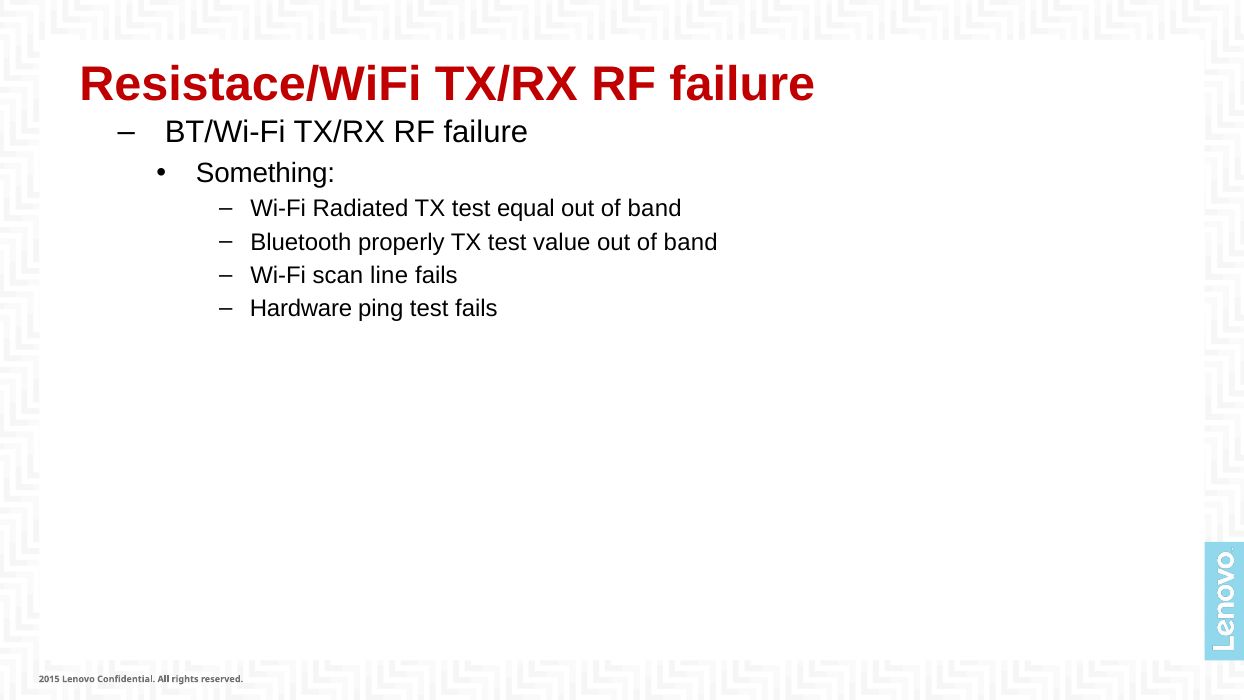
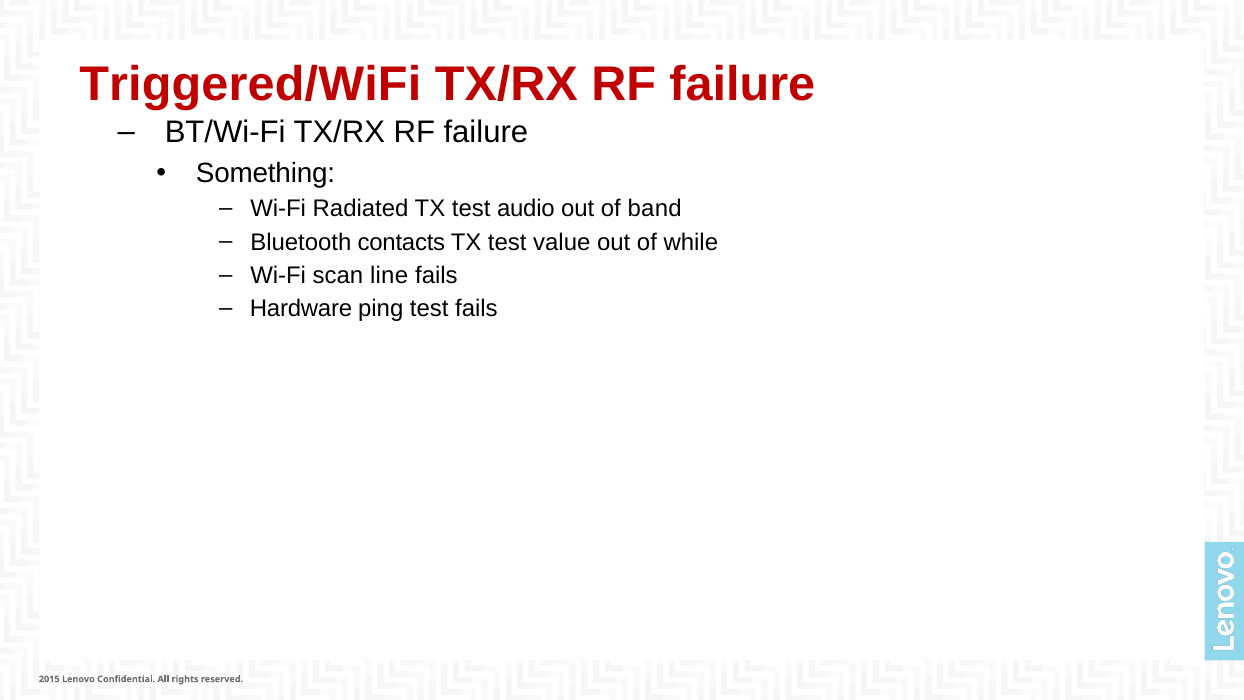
Resistace/WiFi: Resistace/WiFi -> Triggered/WiFi
equal: equal -> audio
properly: properly -> contacts
value out of band: band -> while
